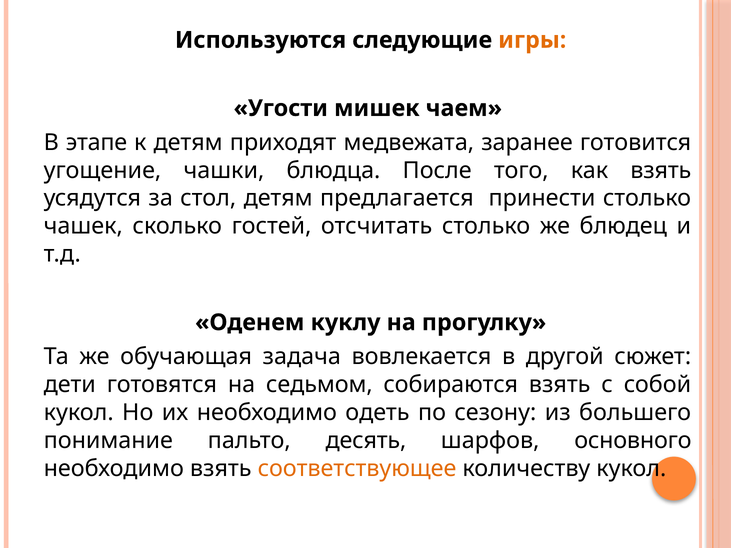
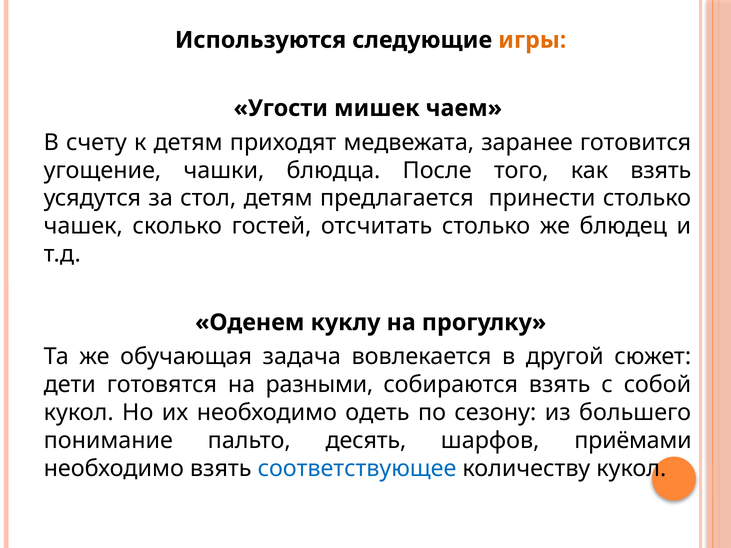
этапе: этапе -> счету
седьмом: седьмом -> разными
основного: основного -> приёмами
соответствующее colour: orange -> blue
